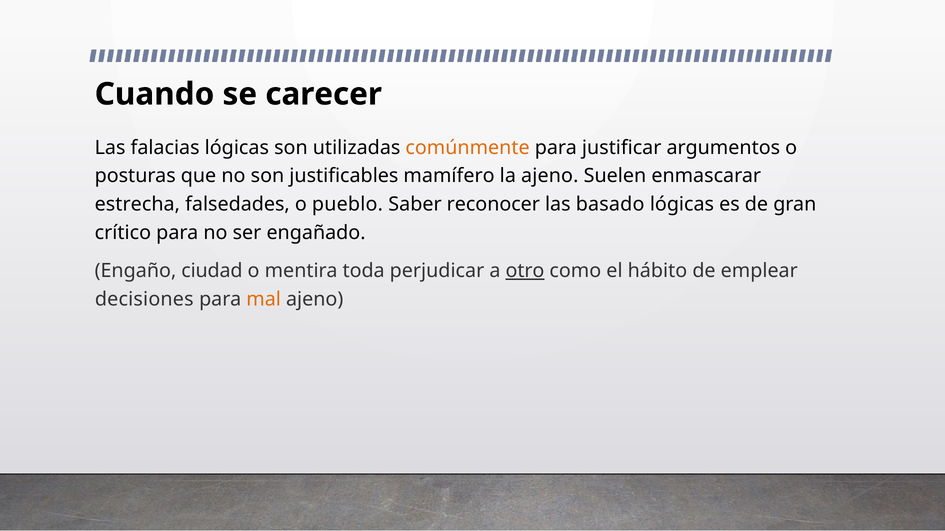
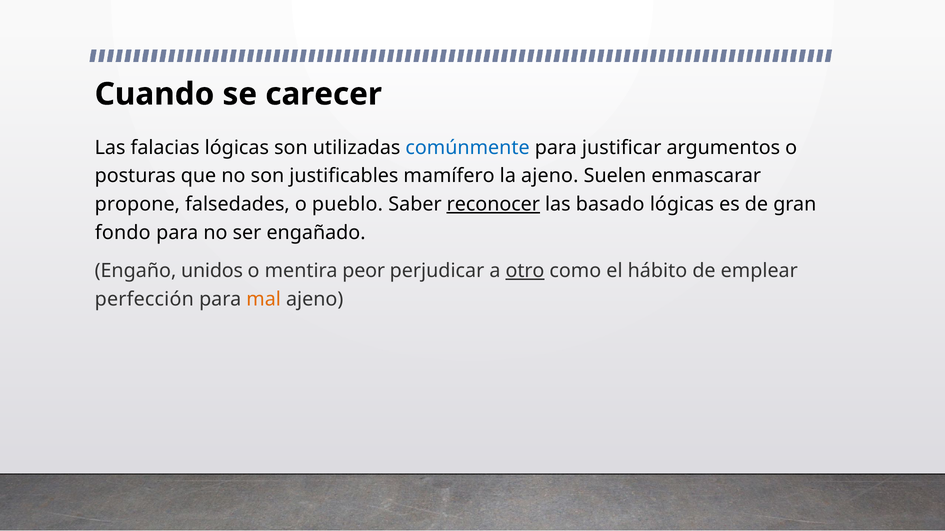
comúnmente colour: orange -> blue
estrecha: estrecha -> propone
reconocer underline: none -> present
crítico: crítico -> fondo
ciudad: ciudad -> unidos
toda: toda -> peor
decisiones: decisiones -> perfección
